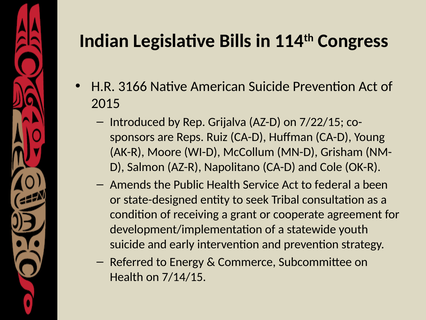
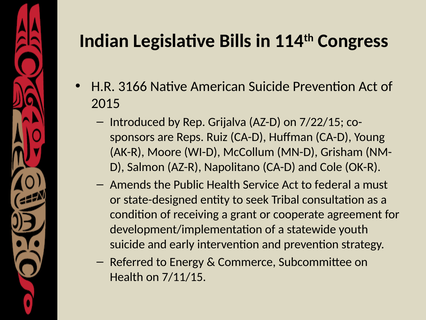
been: been -> must
7/14/15: 7/14/15 -> 7/11/15
